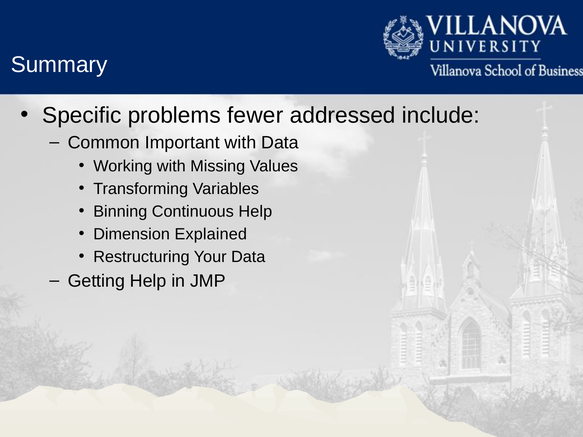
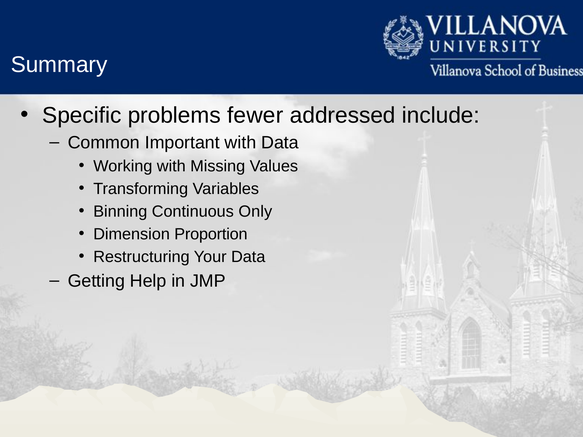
Continuous Help: Help -> Only
Explained: Explained -> Proportion
